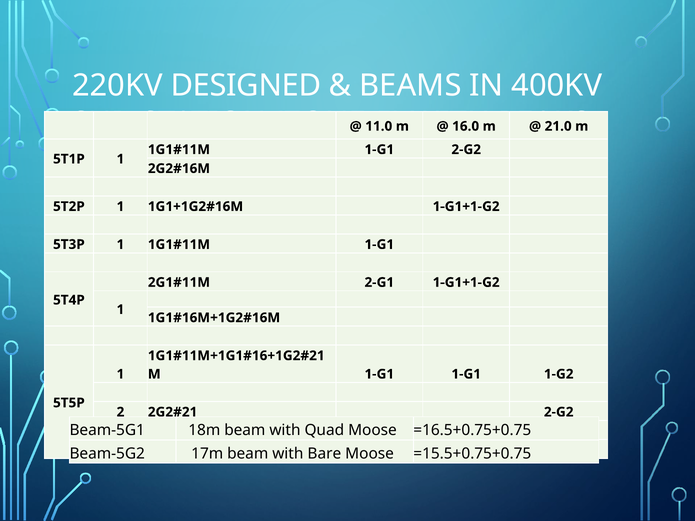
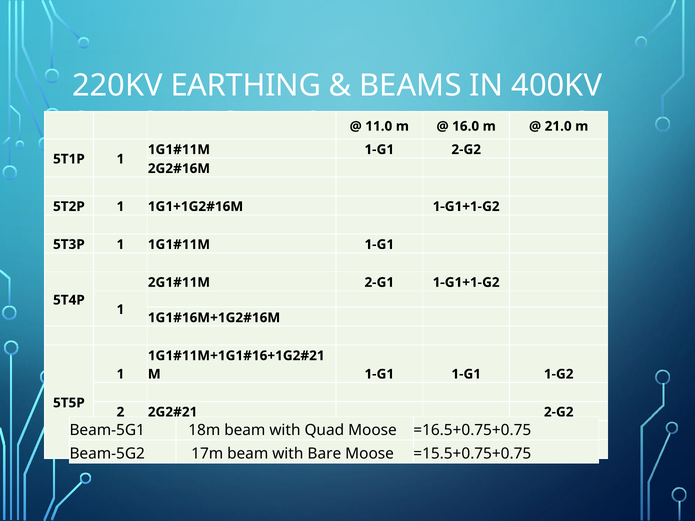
DESIGNED: DESIGNED -> EARTHING
